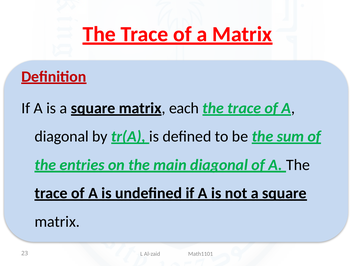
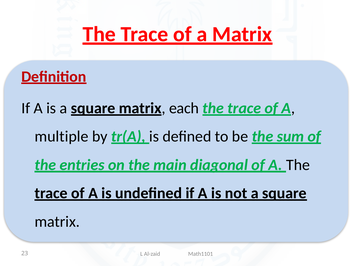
diagonal at (62, 137): diagonal -> multiple
